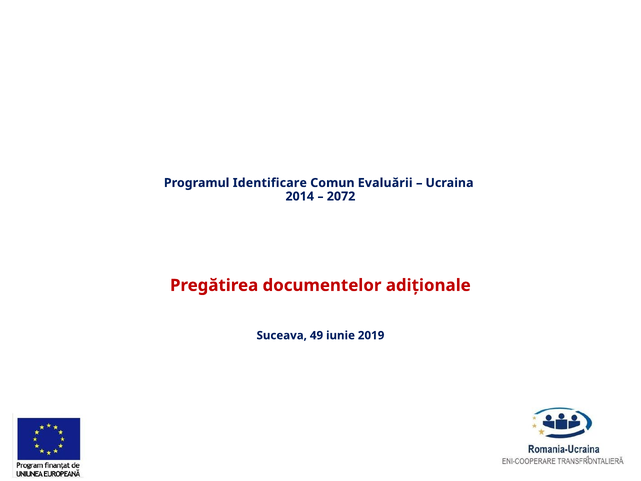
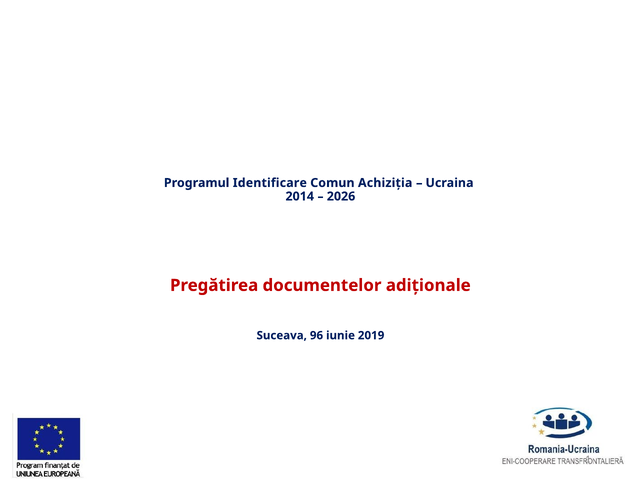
Evaluării: Evaluării -> Achiziția
2072: 2072 -> 2026
49: 49 -> 96
